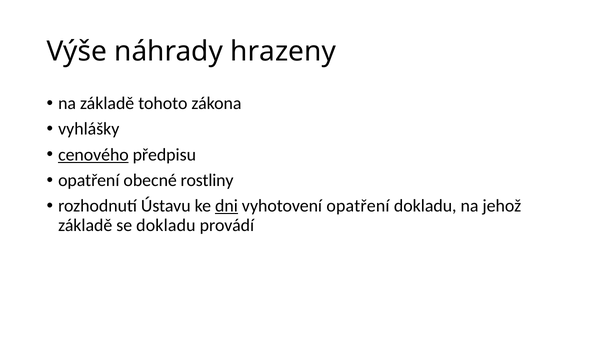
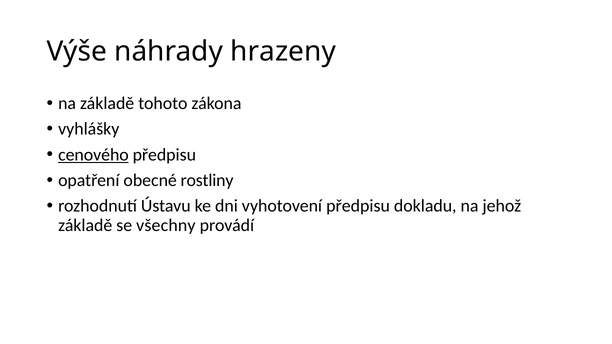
dni underline: present -> none
vyhotovení opatření: opatření -> předpisu
se dokladu: dokladu -> všechny
